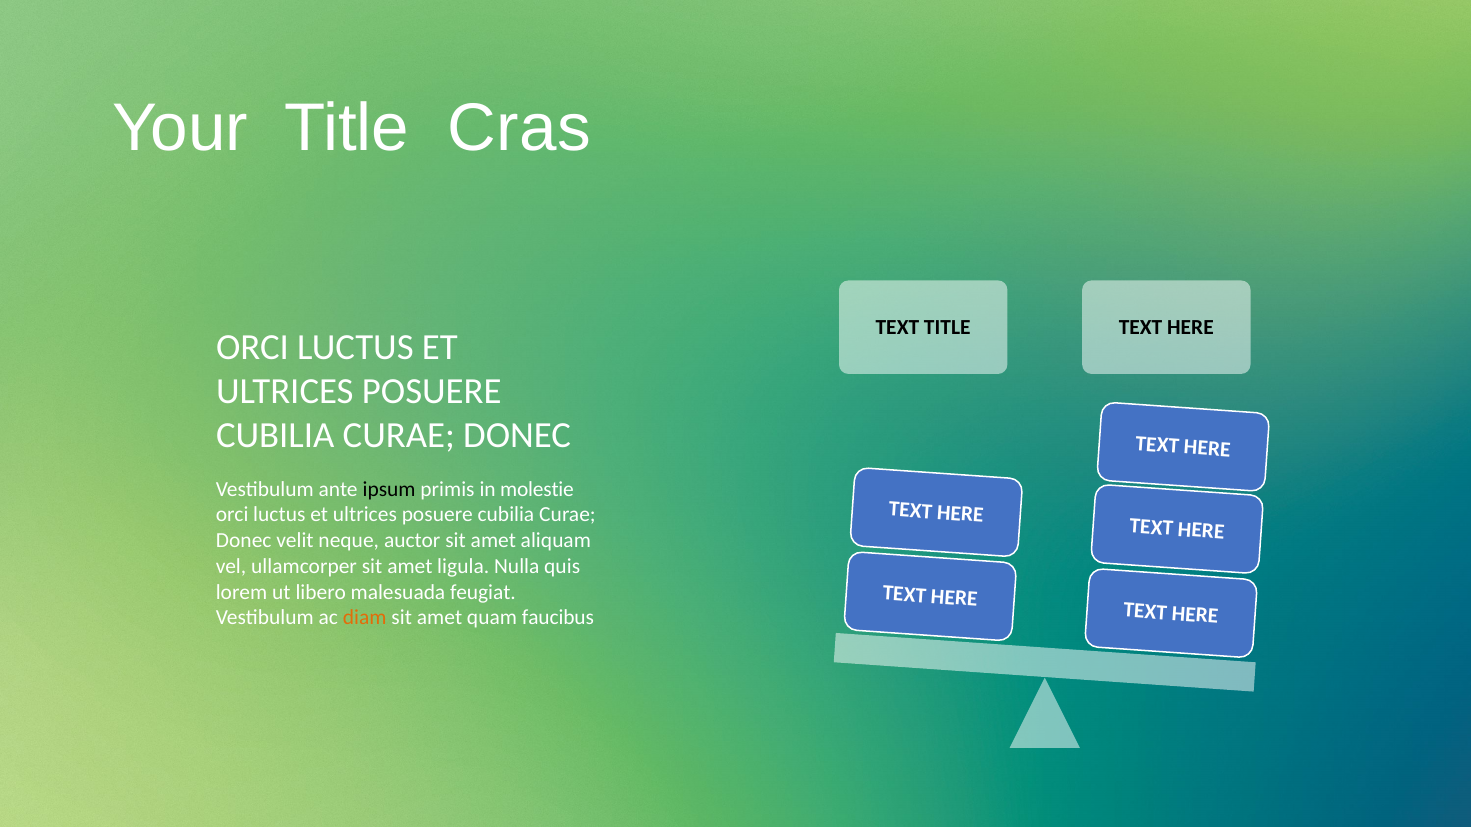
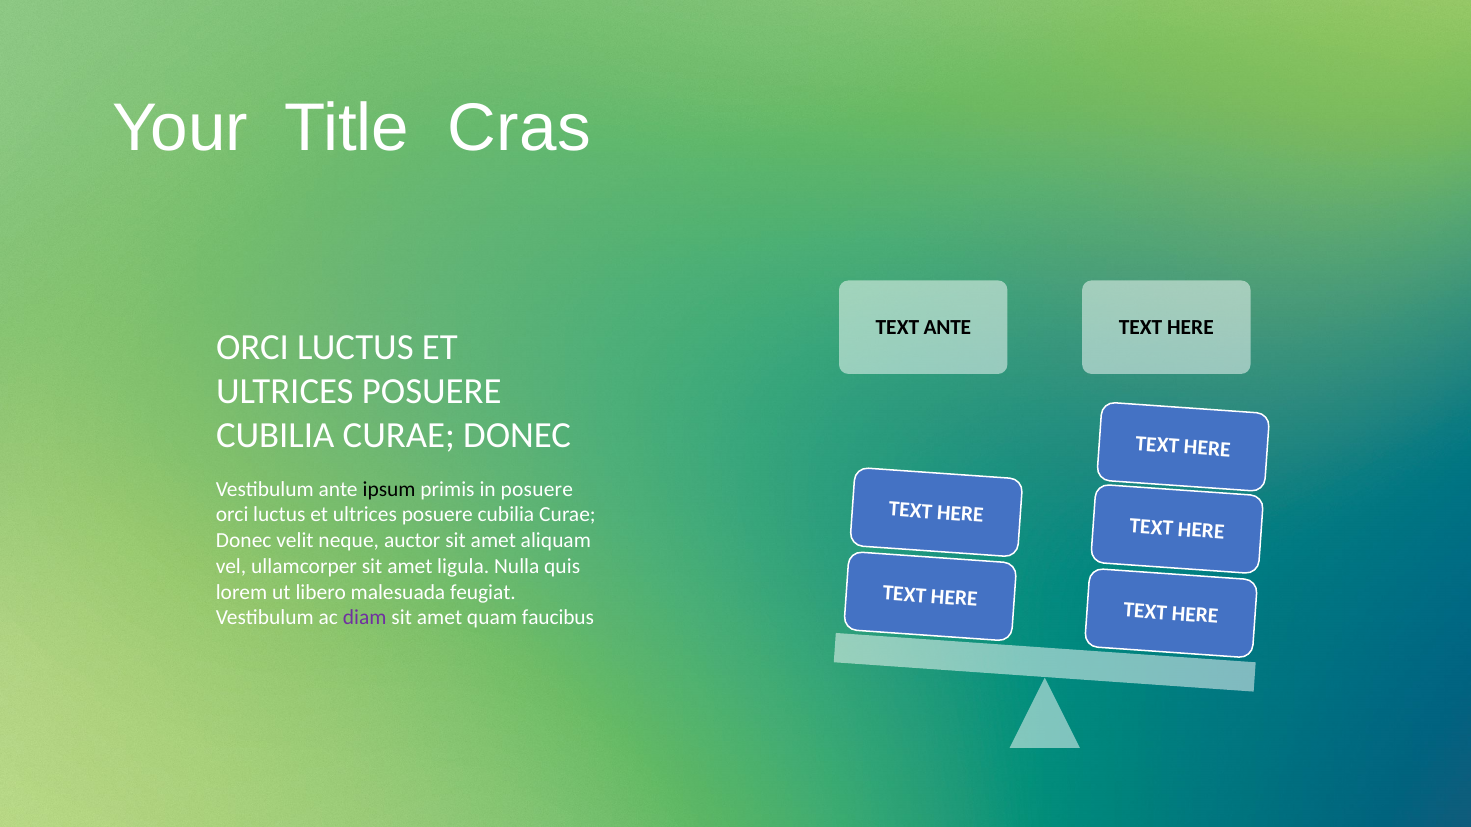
TEXT TITLE: TITLE -> ANTE
in molestie: molestie -> posuere
diam colour: orange -> purple
